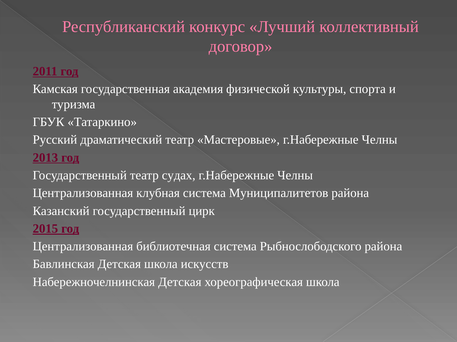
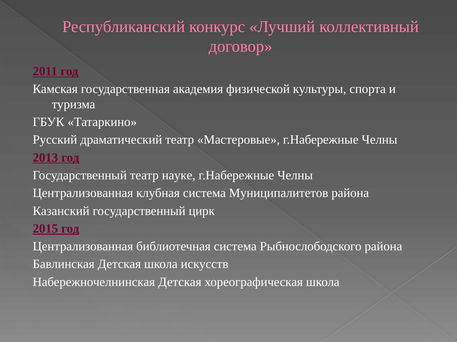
судах: судах -> науке
